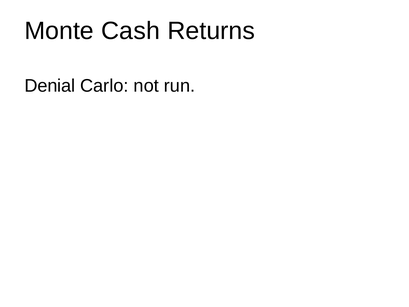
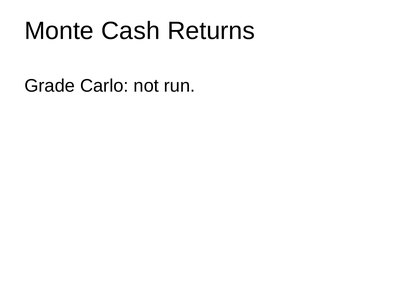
Denial: Denial -> Grade
